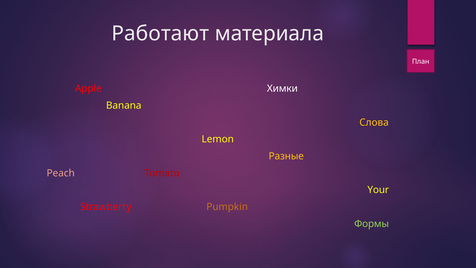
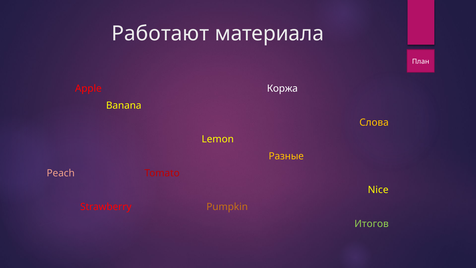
Химки: Химки -> Коржа
Your: Your -> Nice
Формы: Формы -> Итогов
